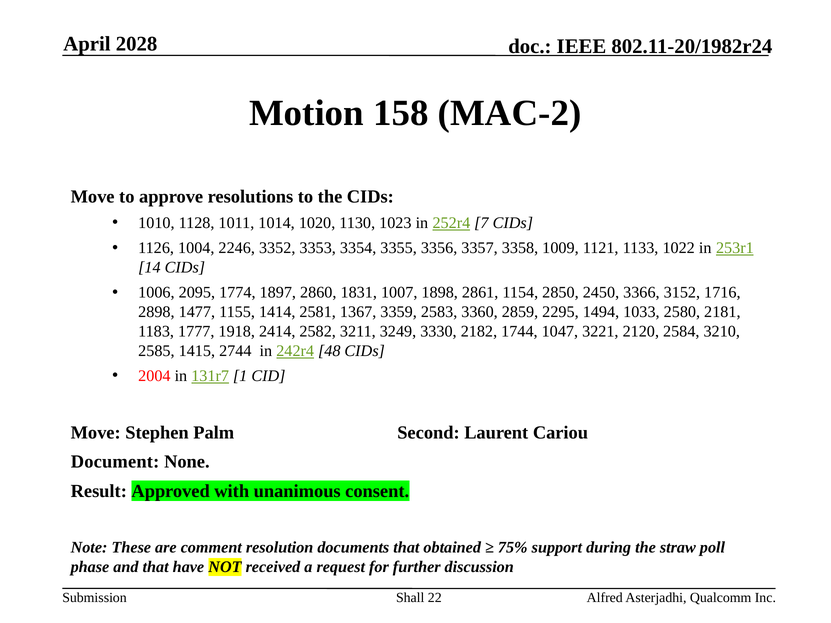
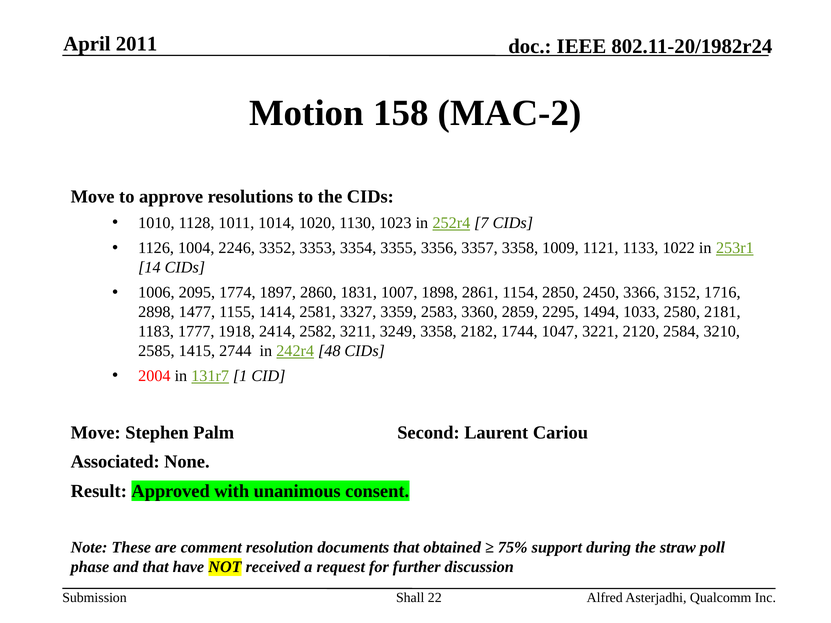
2028: 2028 -> 2011
1367: 1367 -> 3327
3249 3330: 3330 -> 3358
Document: Document -> Associated
